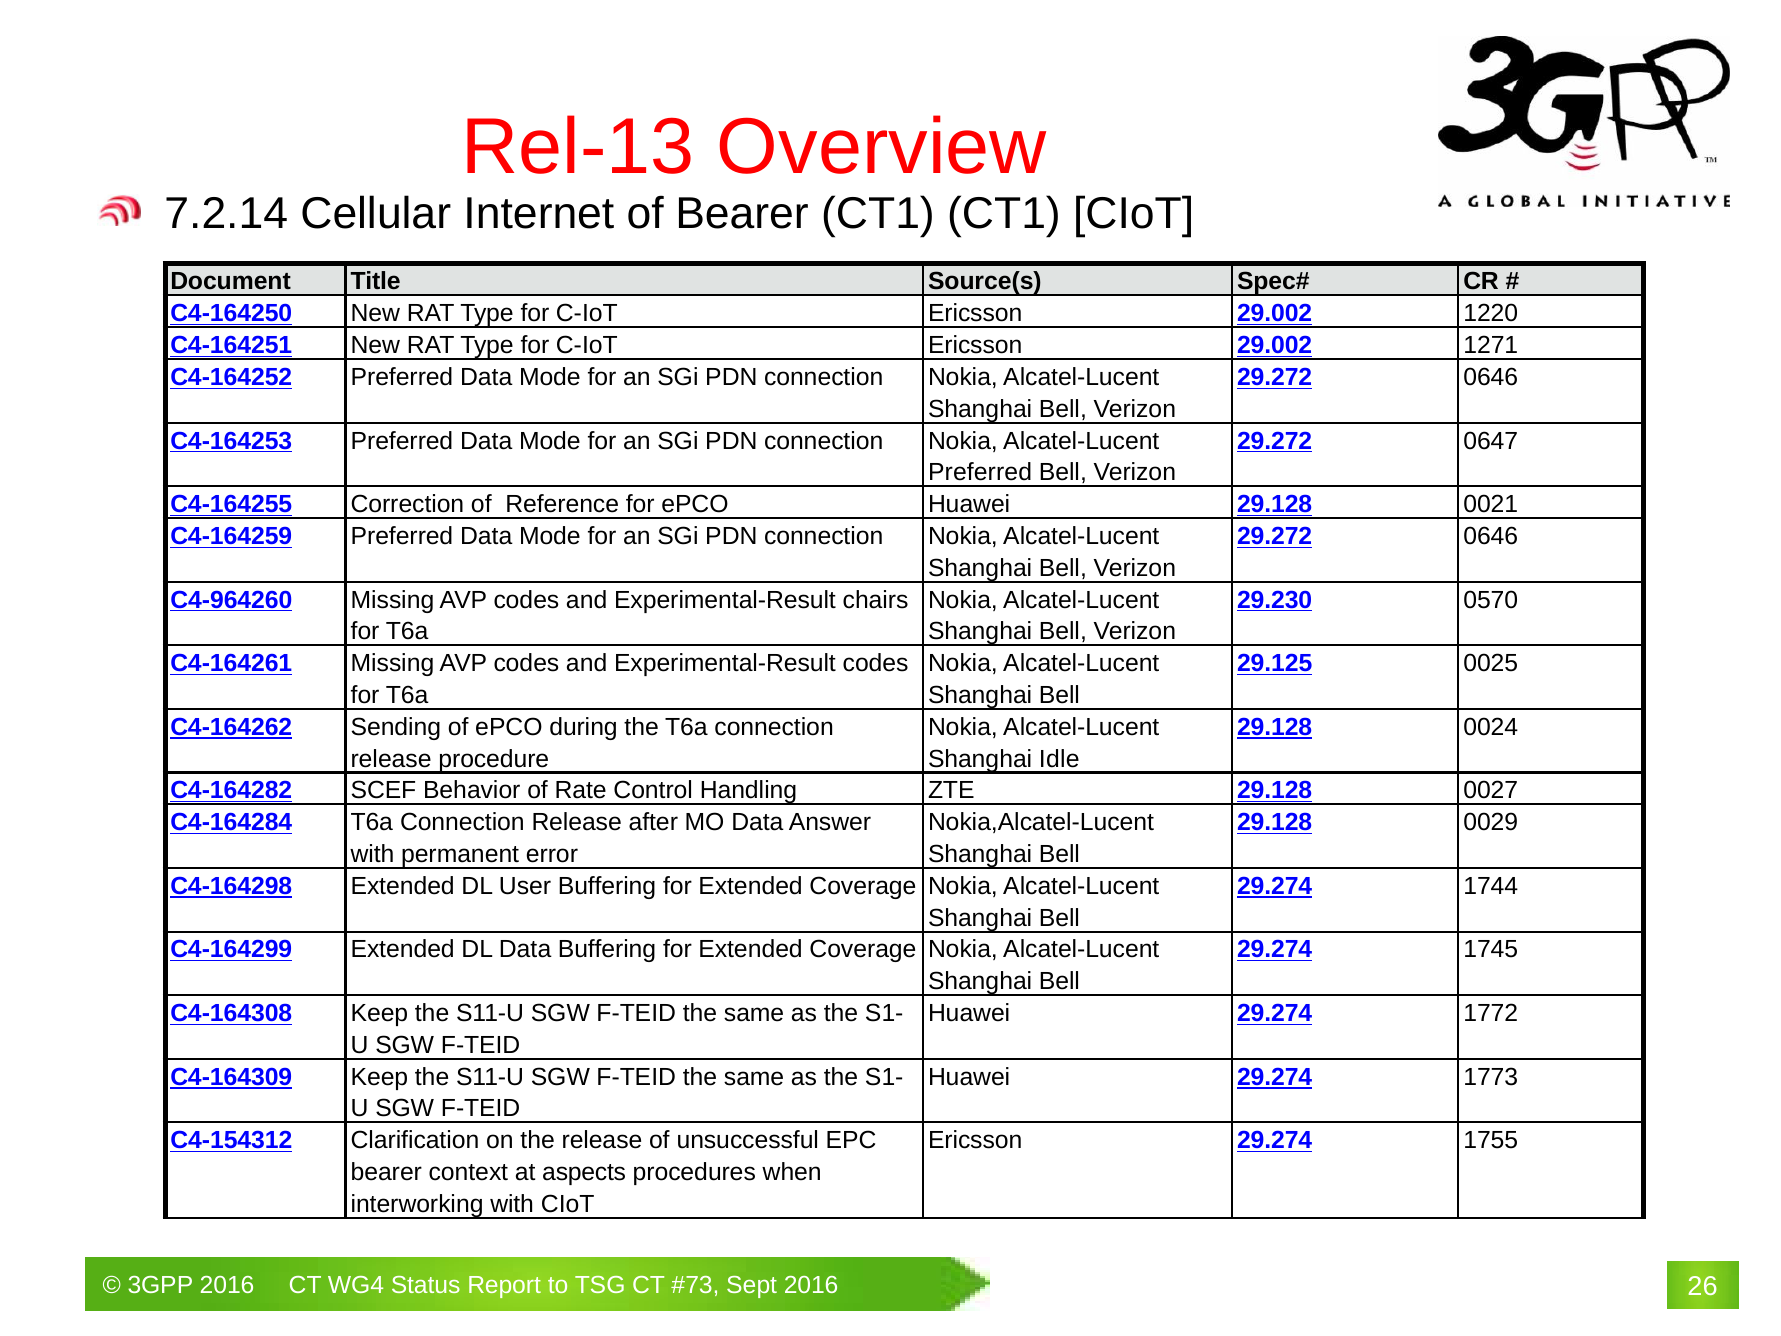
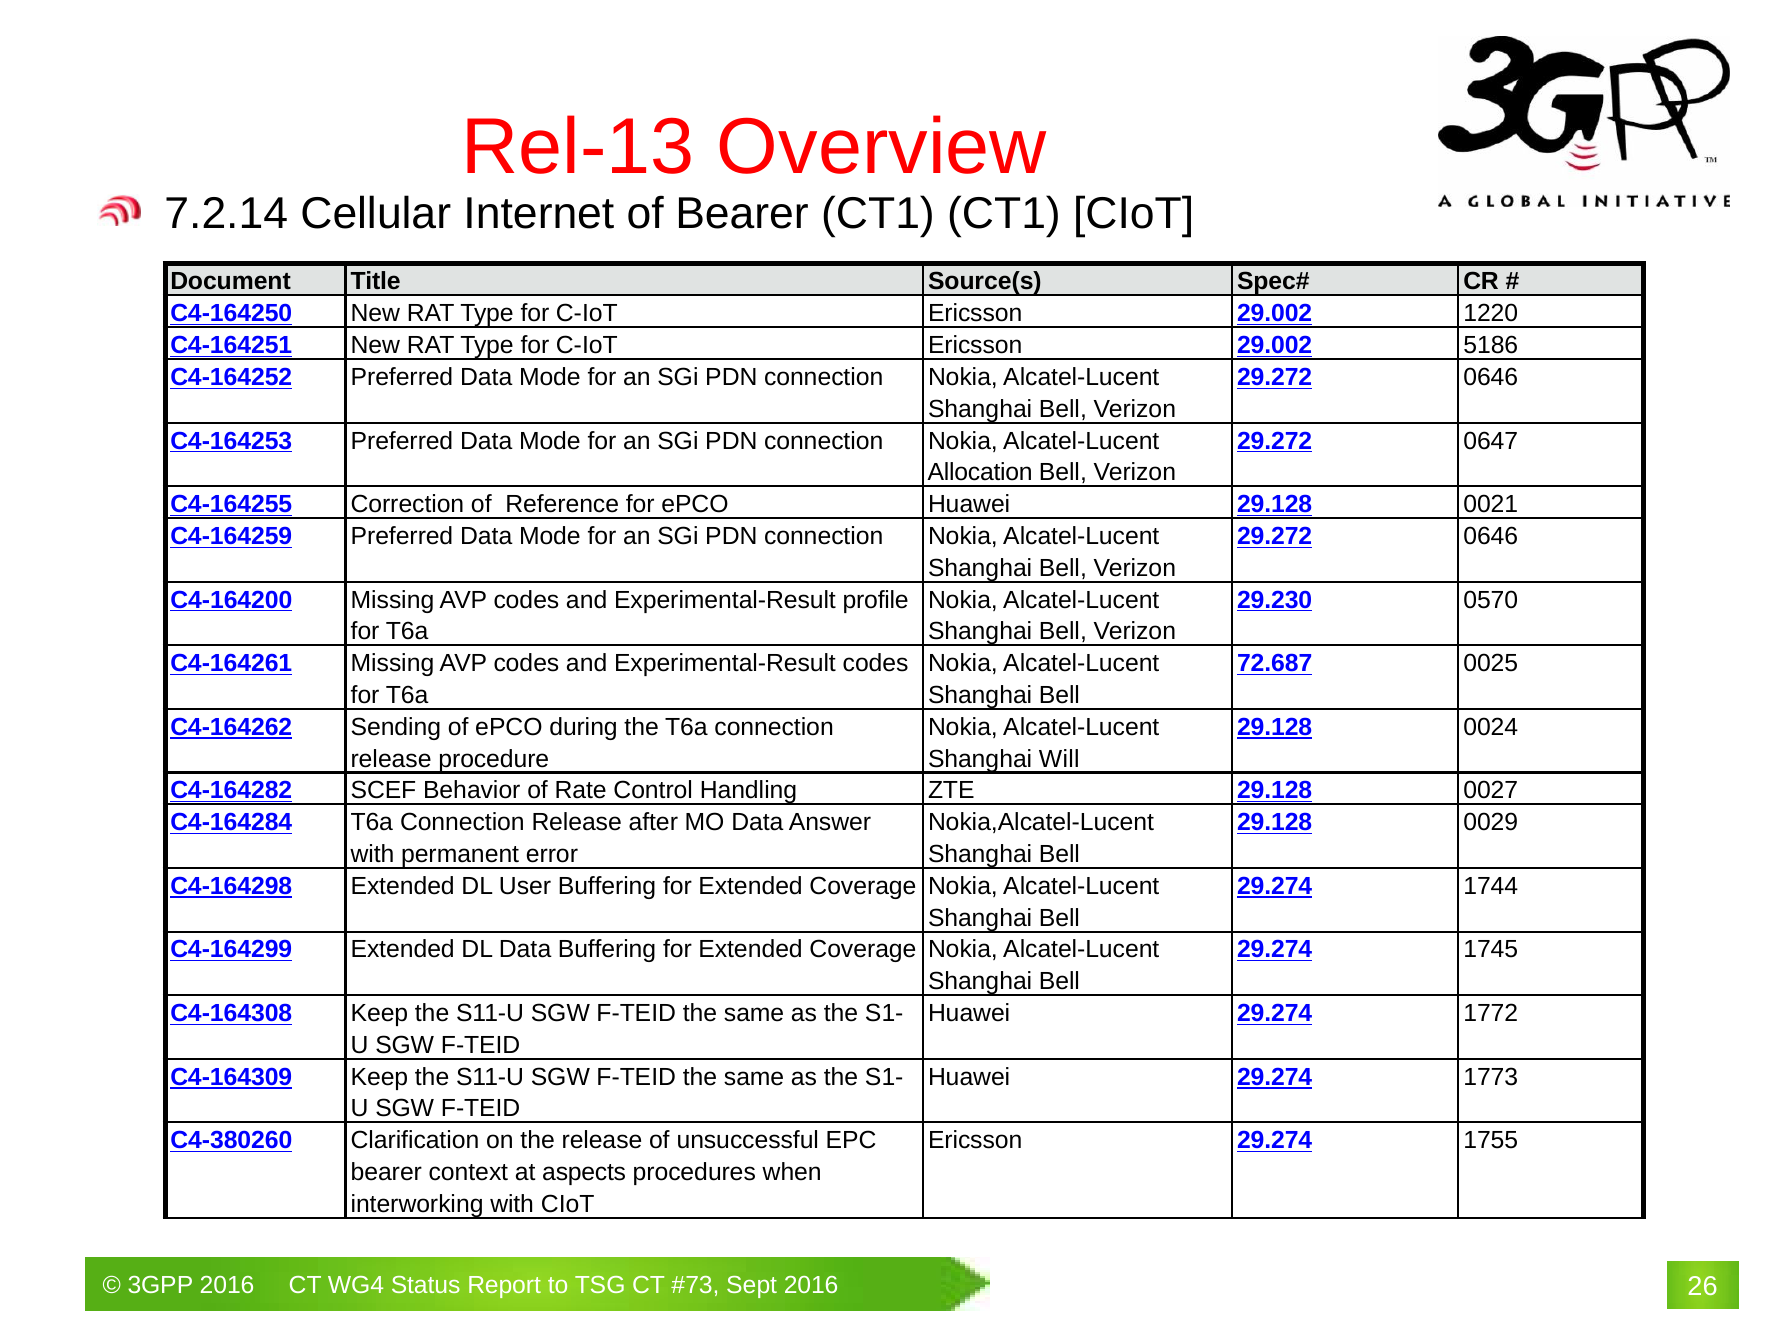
1271: 1271 -> 5186
Preferred at (980, 473): Preferred -> Allocation
C4-964260: C4-964260 -> C4-164200
chairs: chairs -> profile
29.125: 29.125 -> 72.687
Idle: Idle -> Will
C4-154312: C4-154312 -> C4-380260
